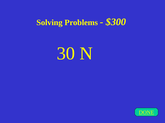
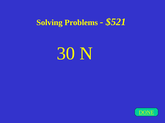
$300: $300 -> $521
